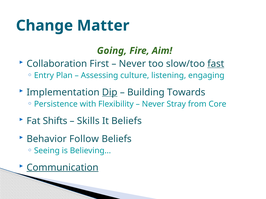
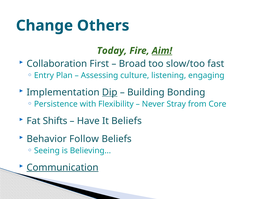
Matter: Matter -> Others
Going: Going -> Today
Aim underline: none -> present
Never at (132, 64): Never -> Broad
fast underline: present -> none
Towards: Towards -> Bonding
Skills: Skills -> Have
